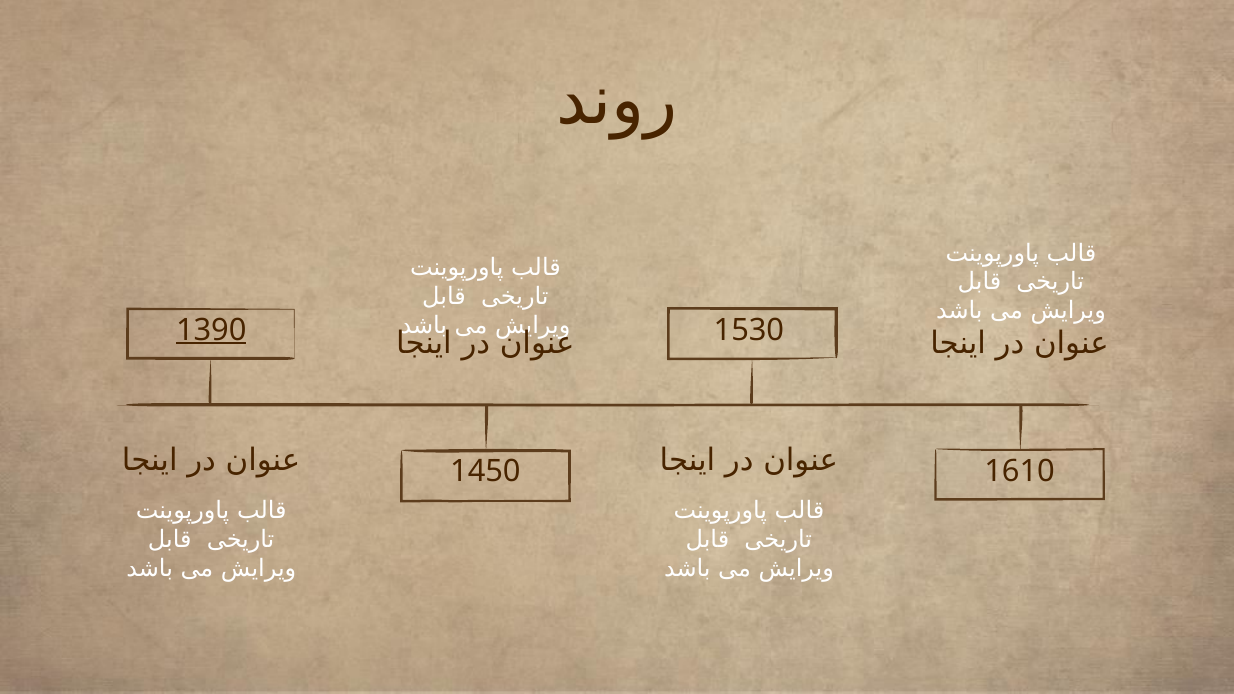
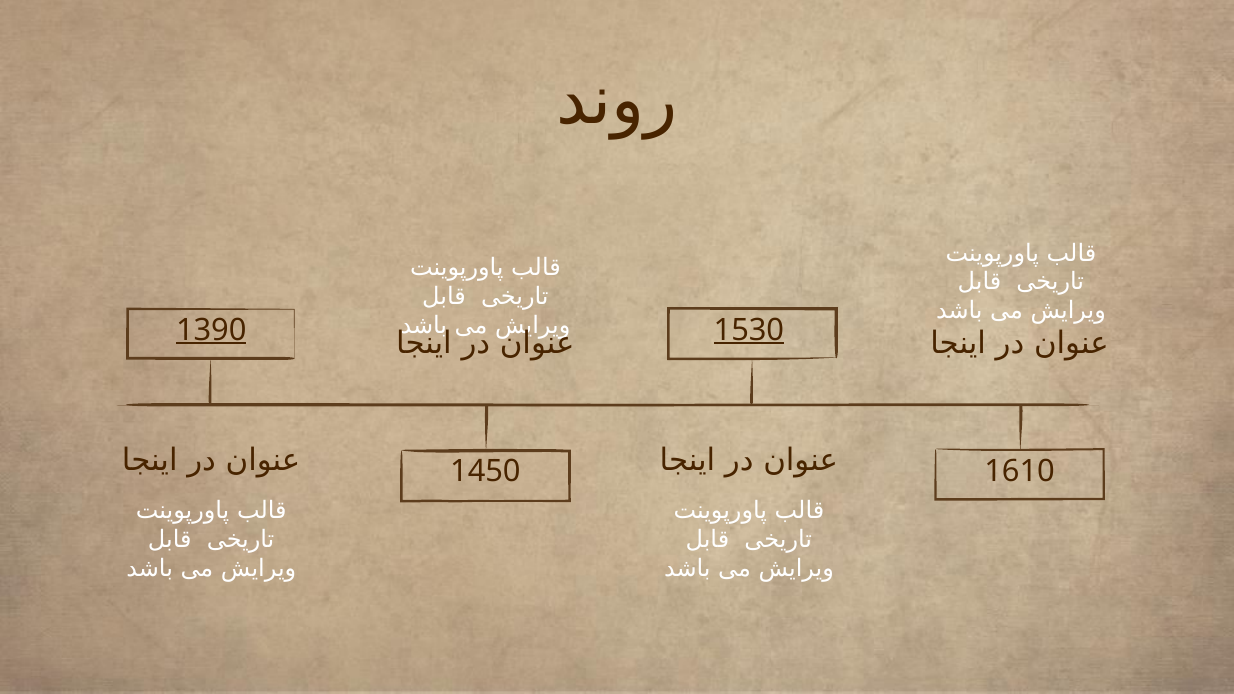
1530 underline: none -> present
